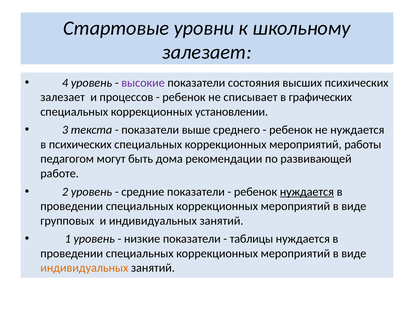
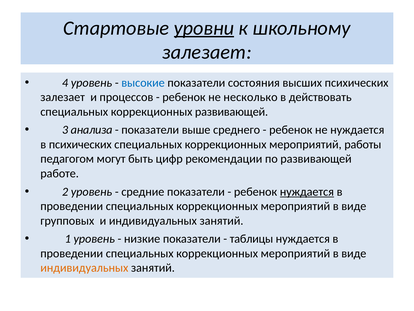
уровни underline: none -> present
высокие colour: purple -> blue
списывает: списывает -> несколько
графических: графических -> действовать
коррекционных установлении: установлении -> развивающей
текста: текста -> анализа
дома: дома -> цифр
